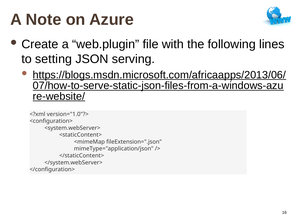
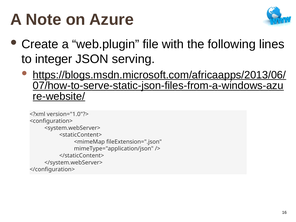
setting: setting -> integer
